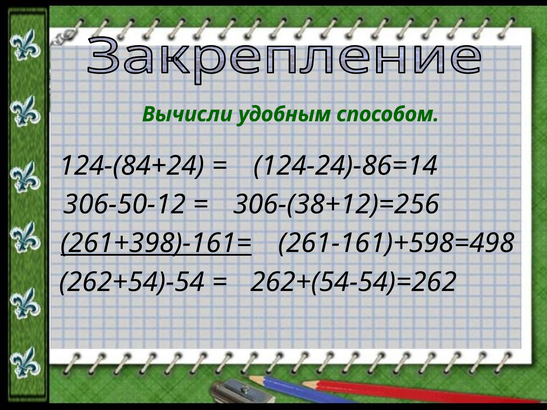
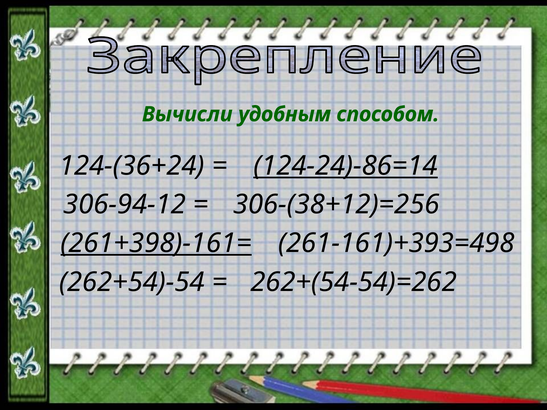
124-(84+24: 124-(84+24 -> 124-(36+24
124-24)-86=14 underline: none -> present
306-50-12: 306-50-12 -> 306-94-12
261-161)+598=498: 261-161)+598=498 -> 261-161)+393=498
